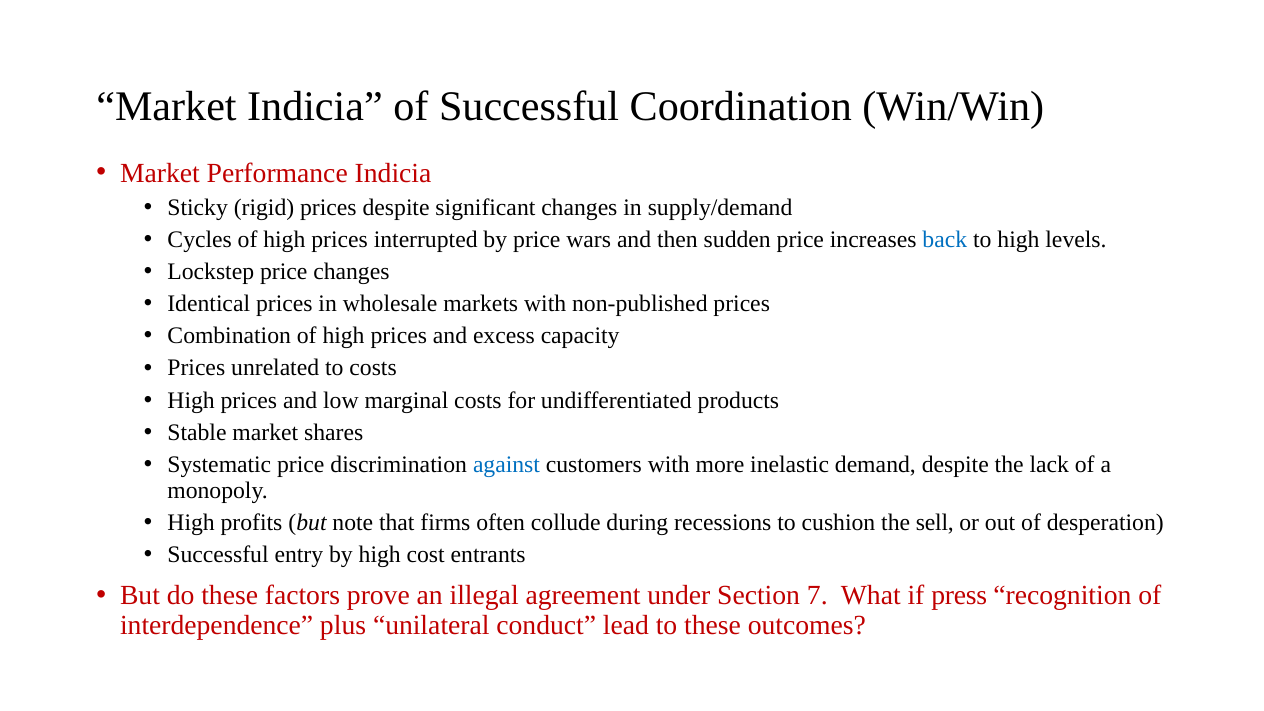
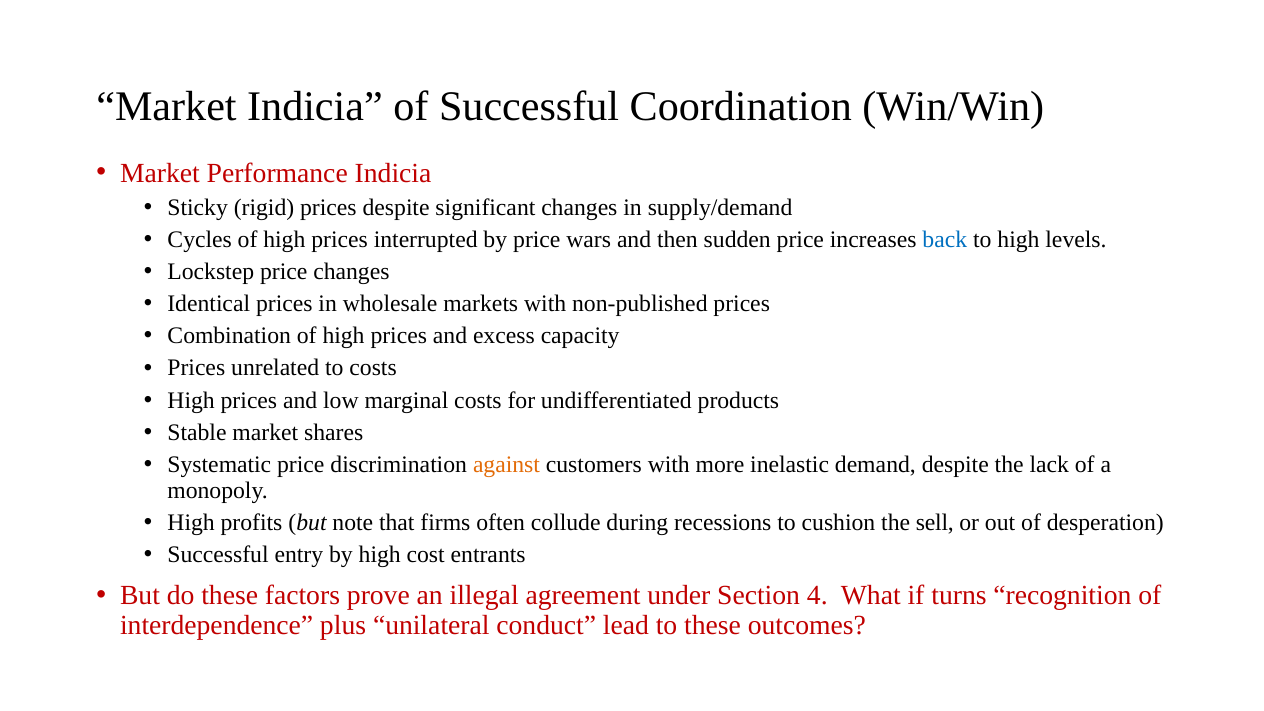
against colour: blue -> orange
7: 7 -> 4
press: press -> turns
